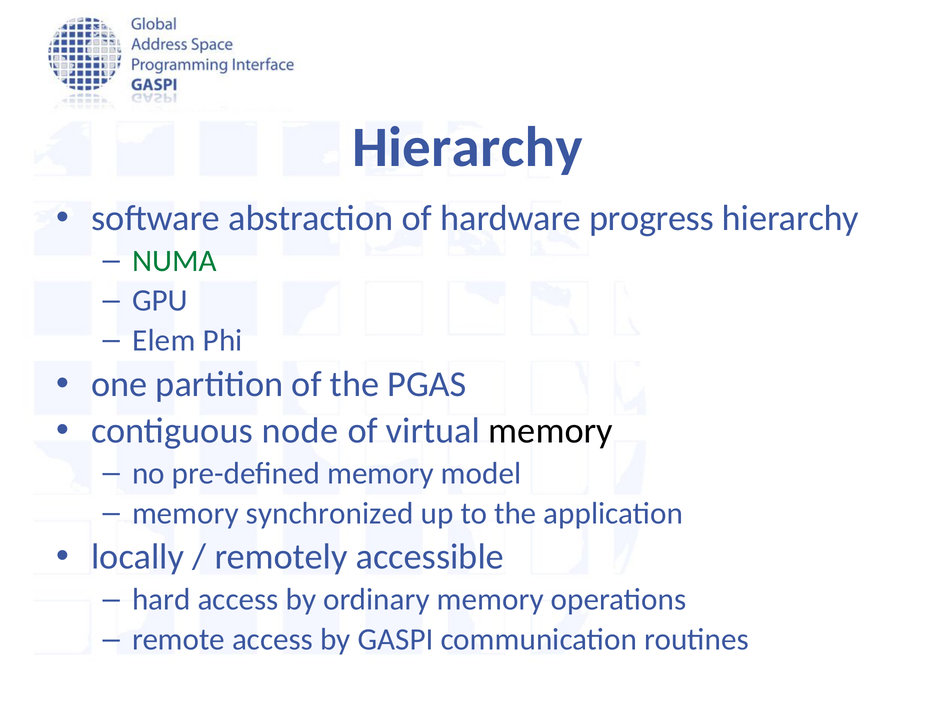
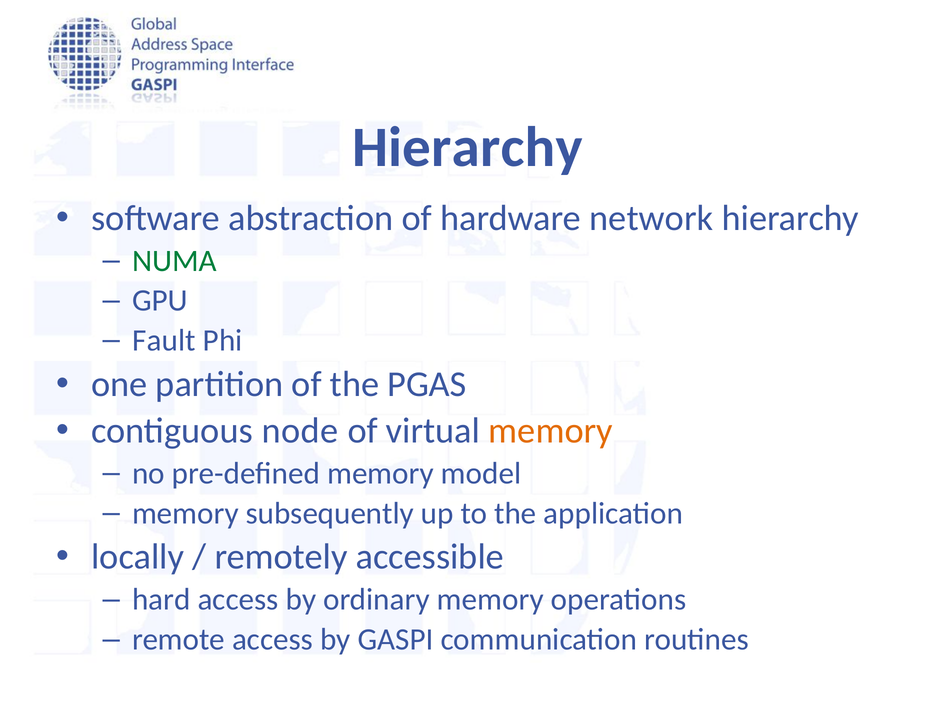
progress: progress -> network
Elem: Elem -> Fault
memory at (551, 431) colour: black -> orange
synchronized: synchronized -> subsequently
